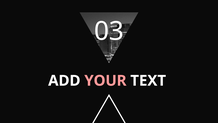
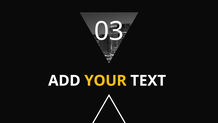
YOUR colour: pink -> yellow
